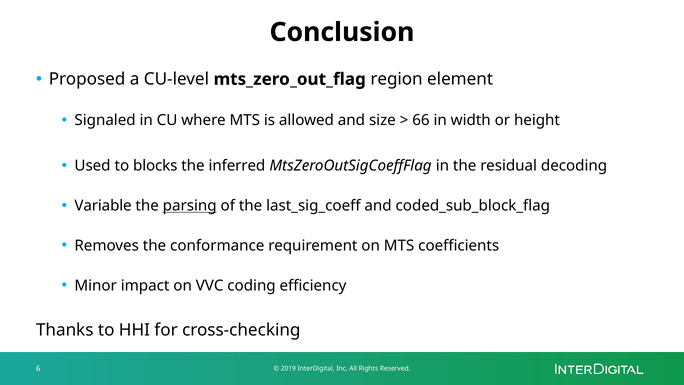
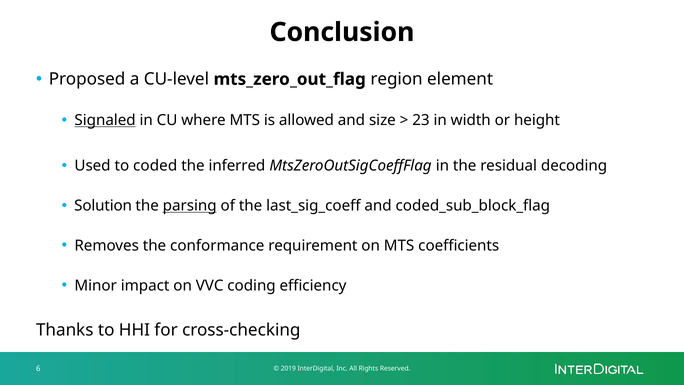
Signaled underline: none -> present
66: 66 -> 23
blocks: blocks -> coded
Variable: Variable -> Solution
